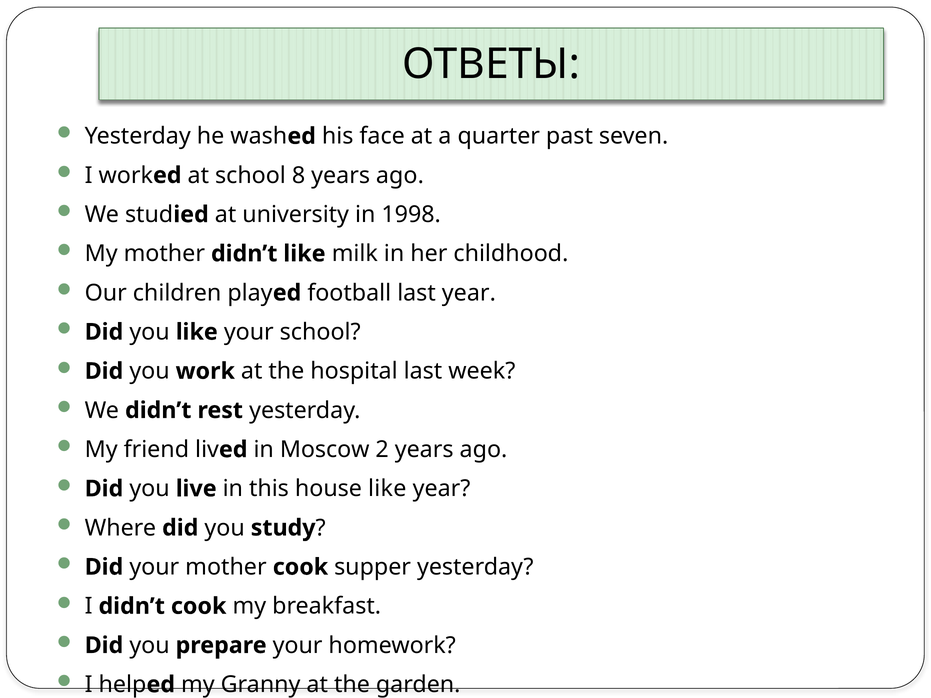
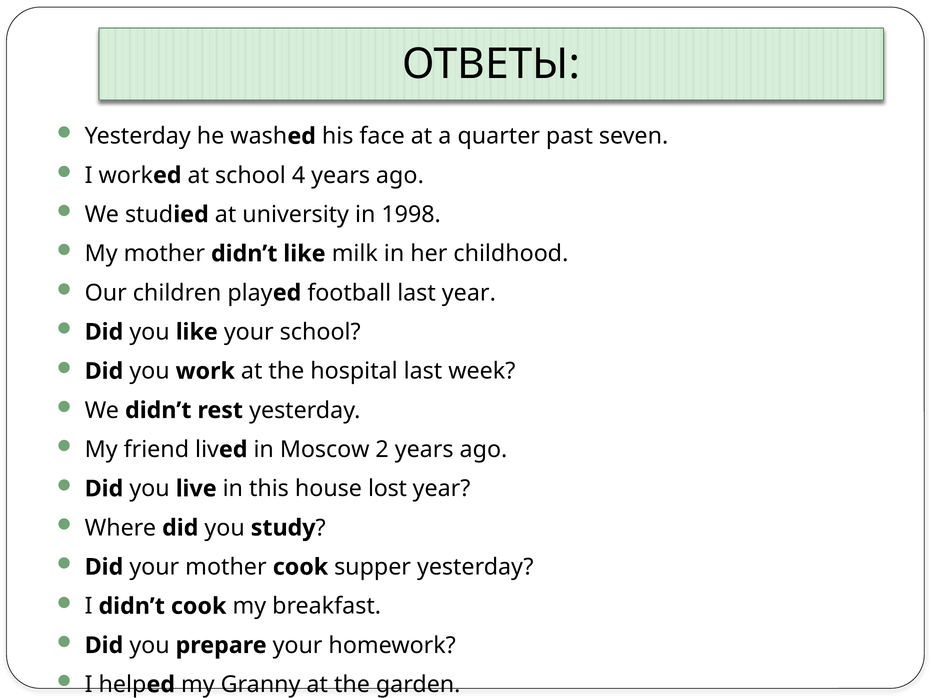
8: 8 -> 4
house like: like -> lost
